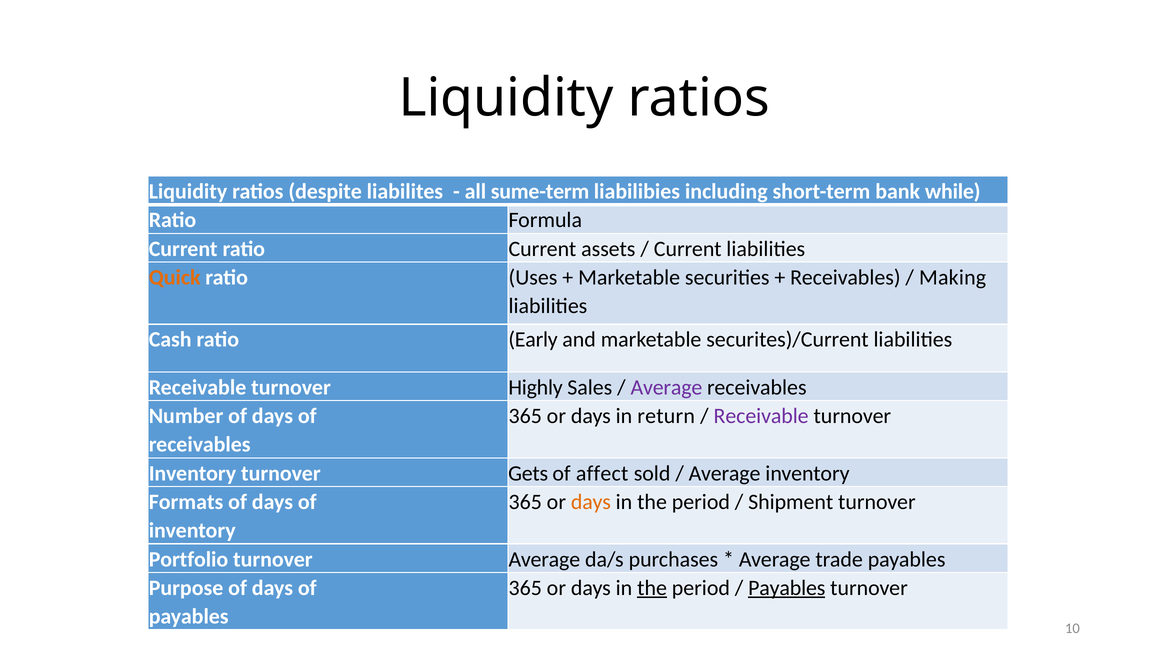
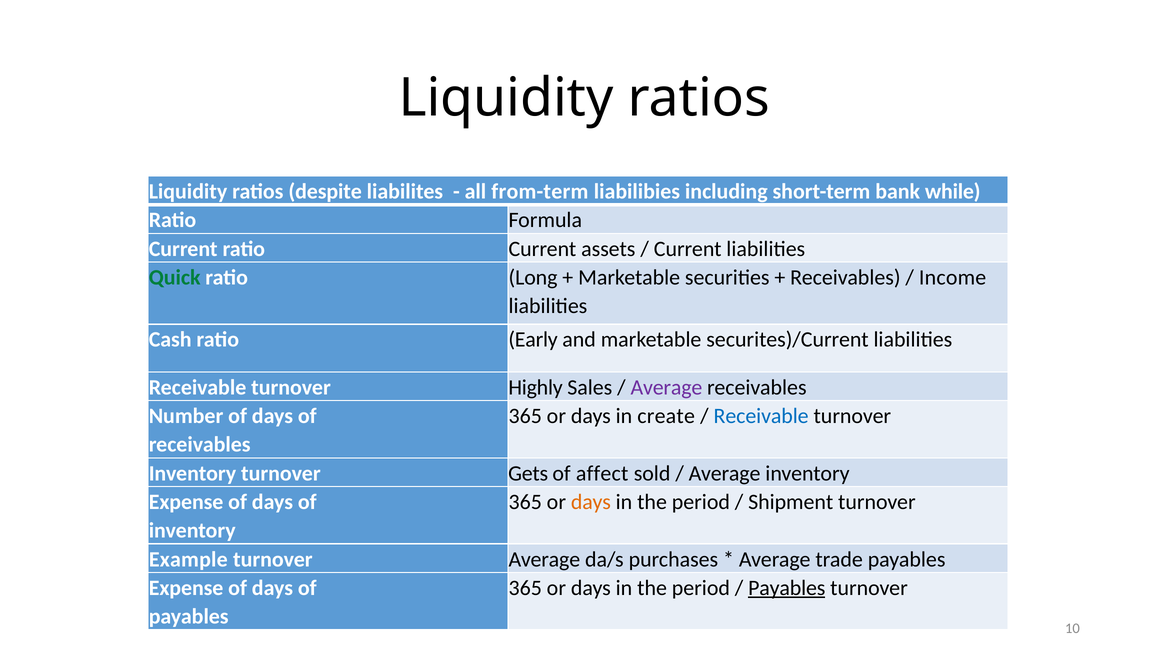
sume-term: sume-term -> from-term
Quick colour: orange -> green
Uses: Uses -> Long
Making: Making -> Income
return: return -> create
Receivable at (761, 416) colour: purple -> blue
Formats at (186, 502): Formats -> Expense
Portfolio: Portfolio -> Example
Purpose at (186, 588): Purpose -> Expense
the at (652, 588) underline: present -> none
